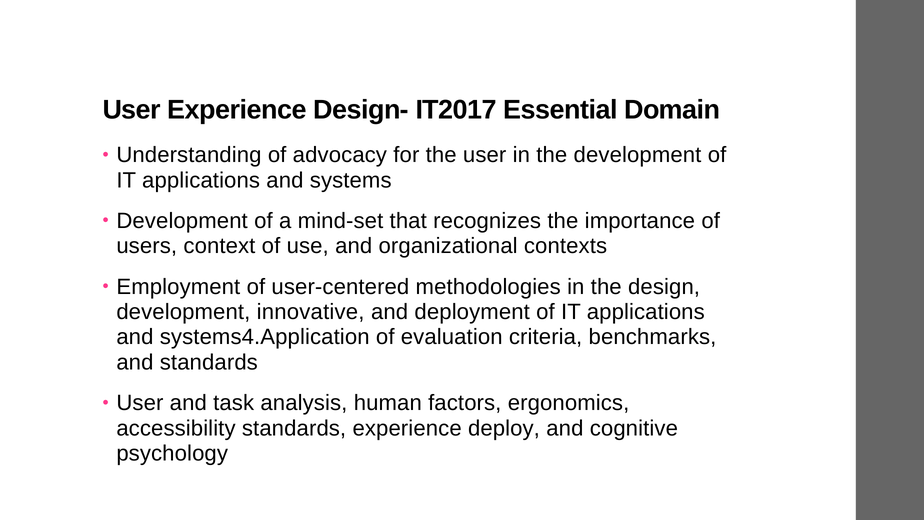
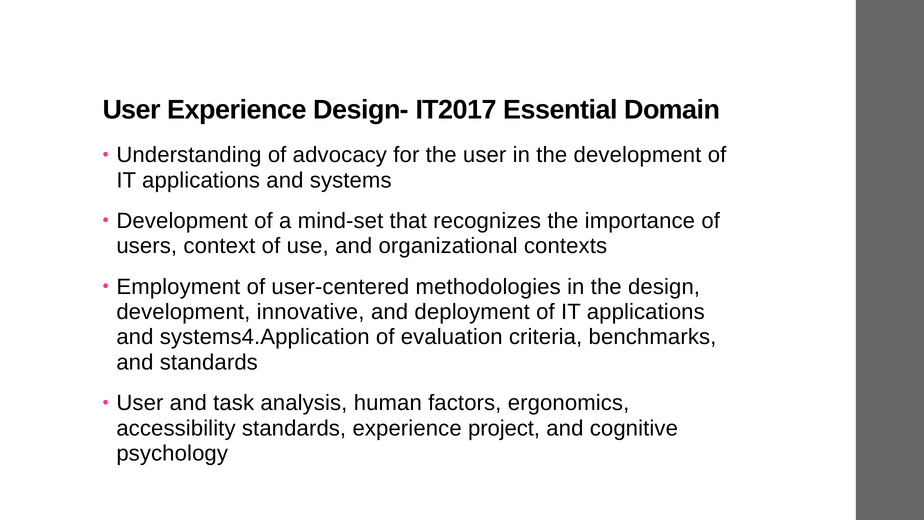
deploy: deploy -> project
